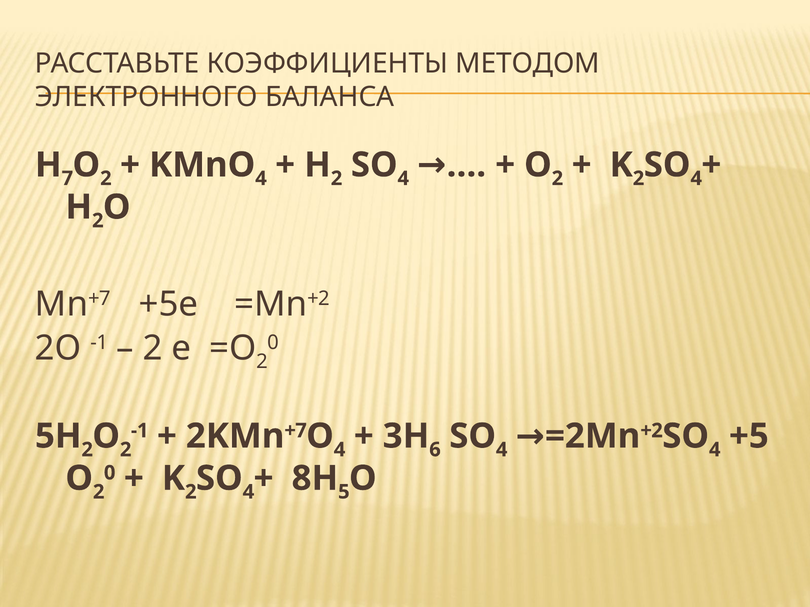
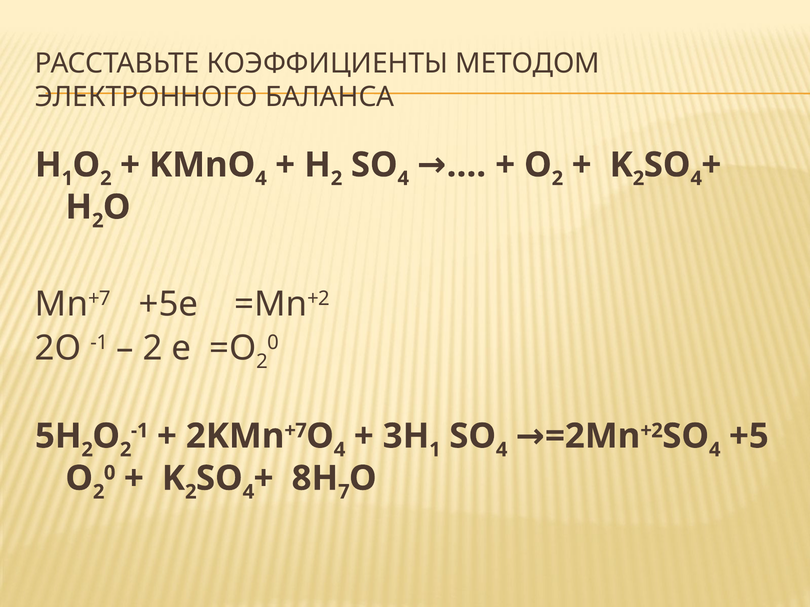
7 at (67, 179): 7 -> 1
6 at (435, 450): 6 -> 1
5: 5 -> 7
